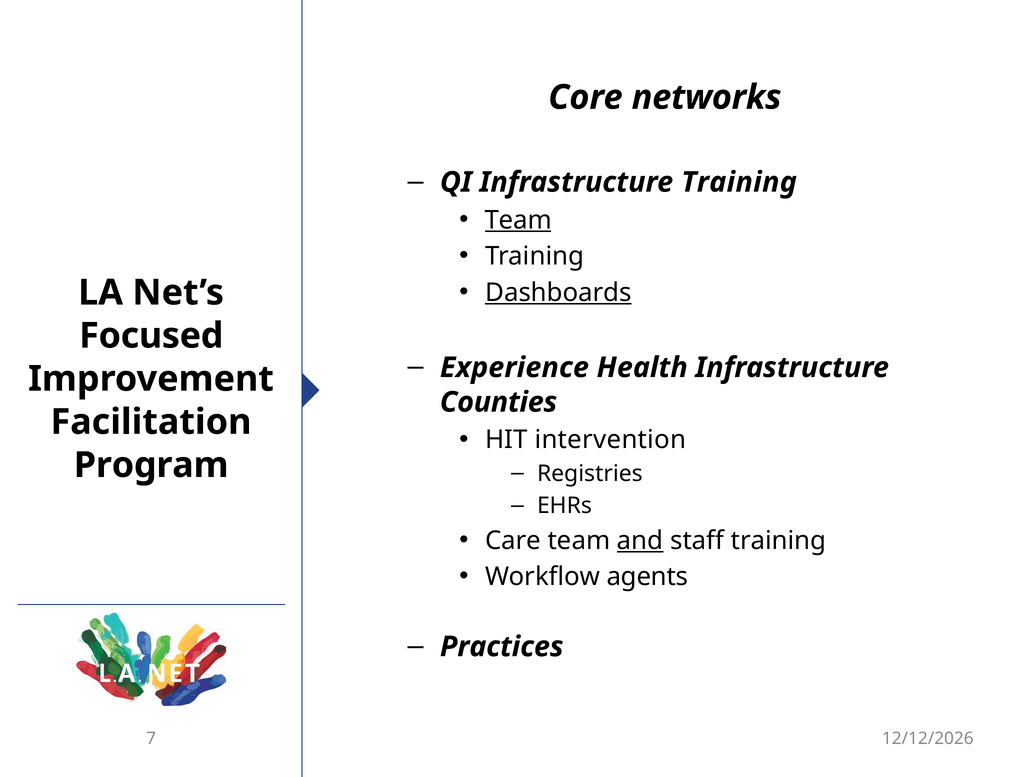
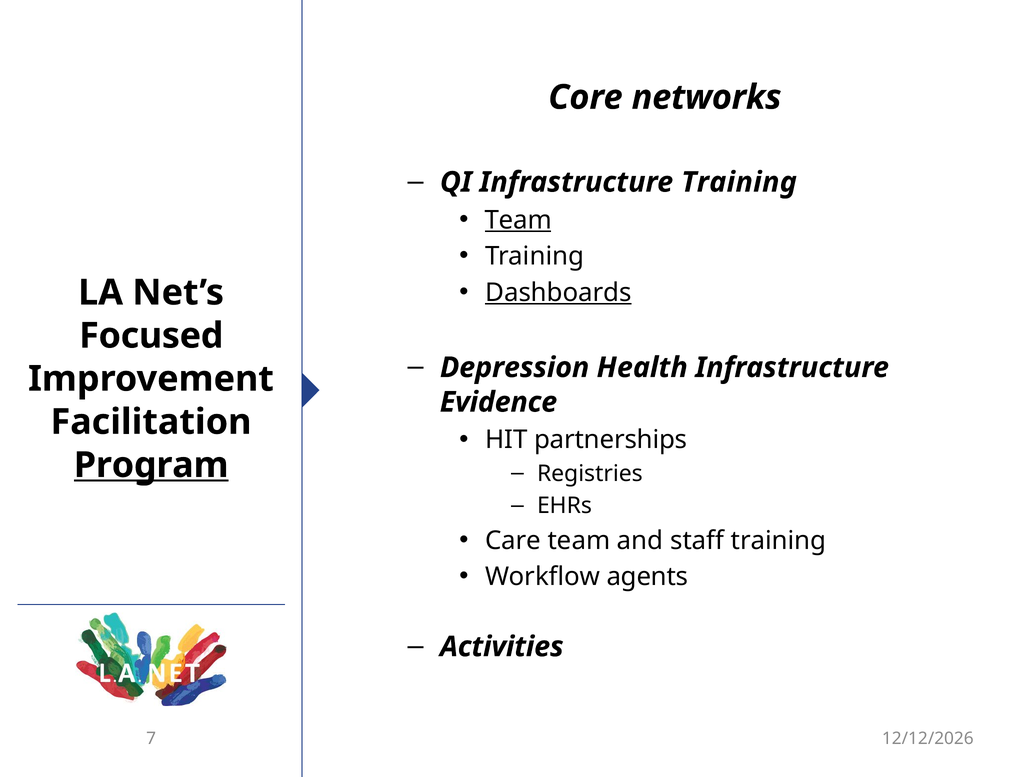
Experience: Experience -> Depression
Counties: Counties -> Evidence
intervention: intervention -> partnerships
Program underline: none -> present
and underline: present -> none
Practices: Practices -> Activities
